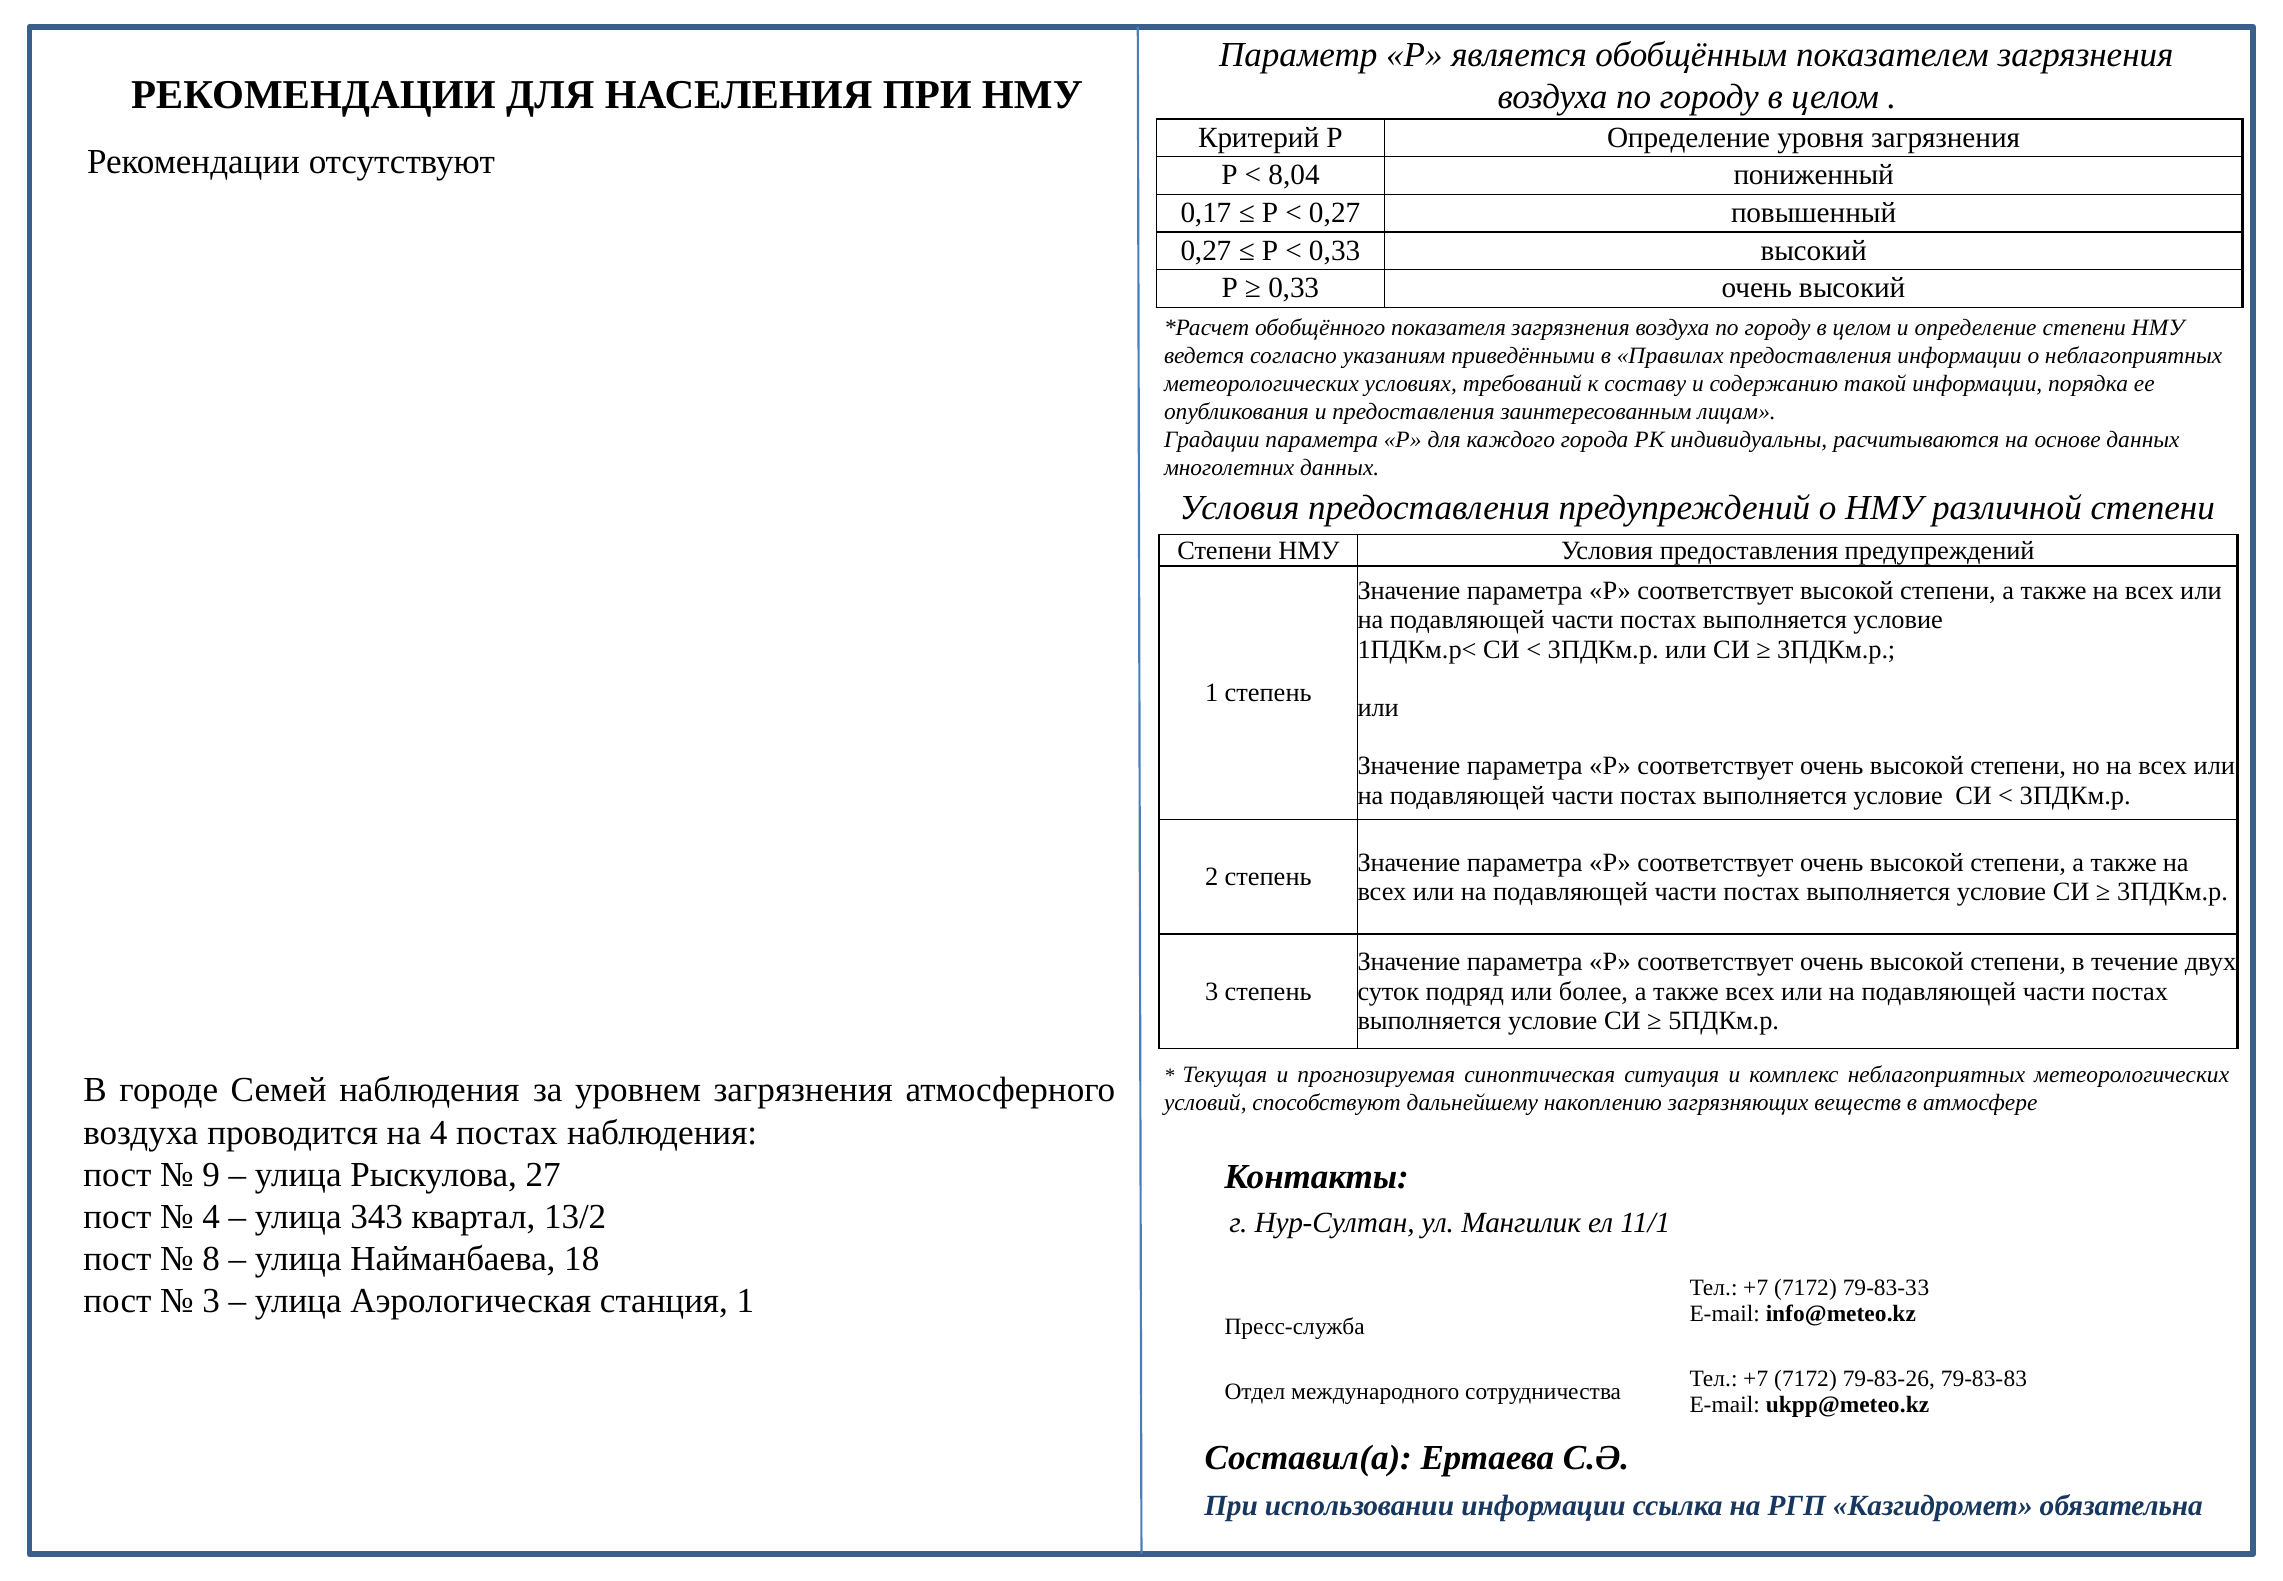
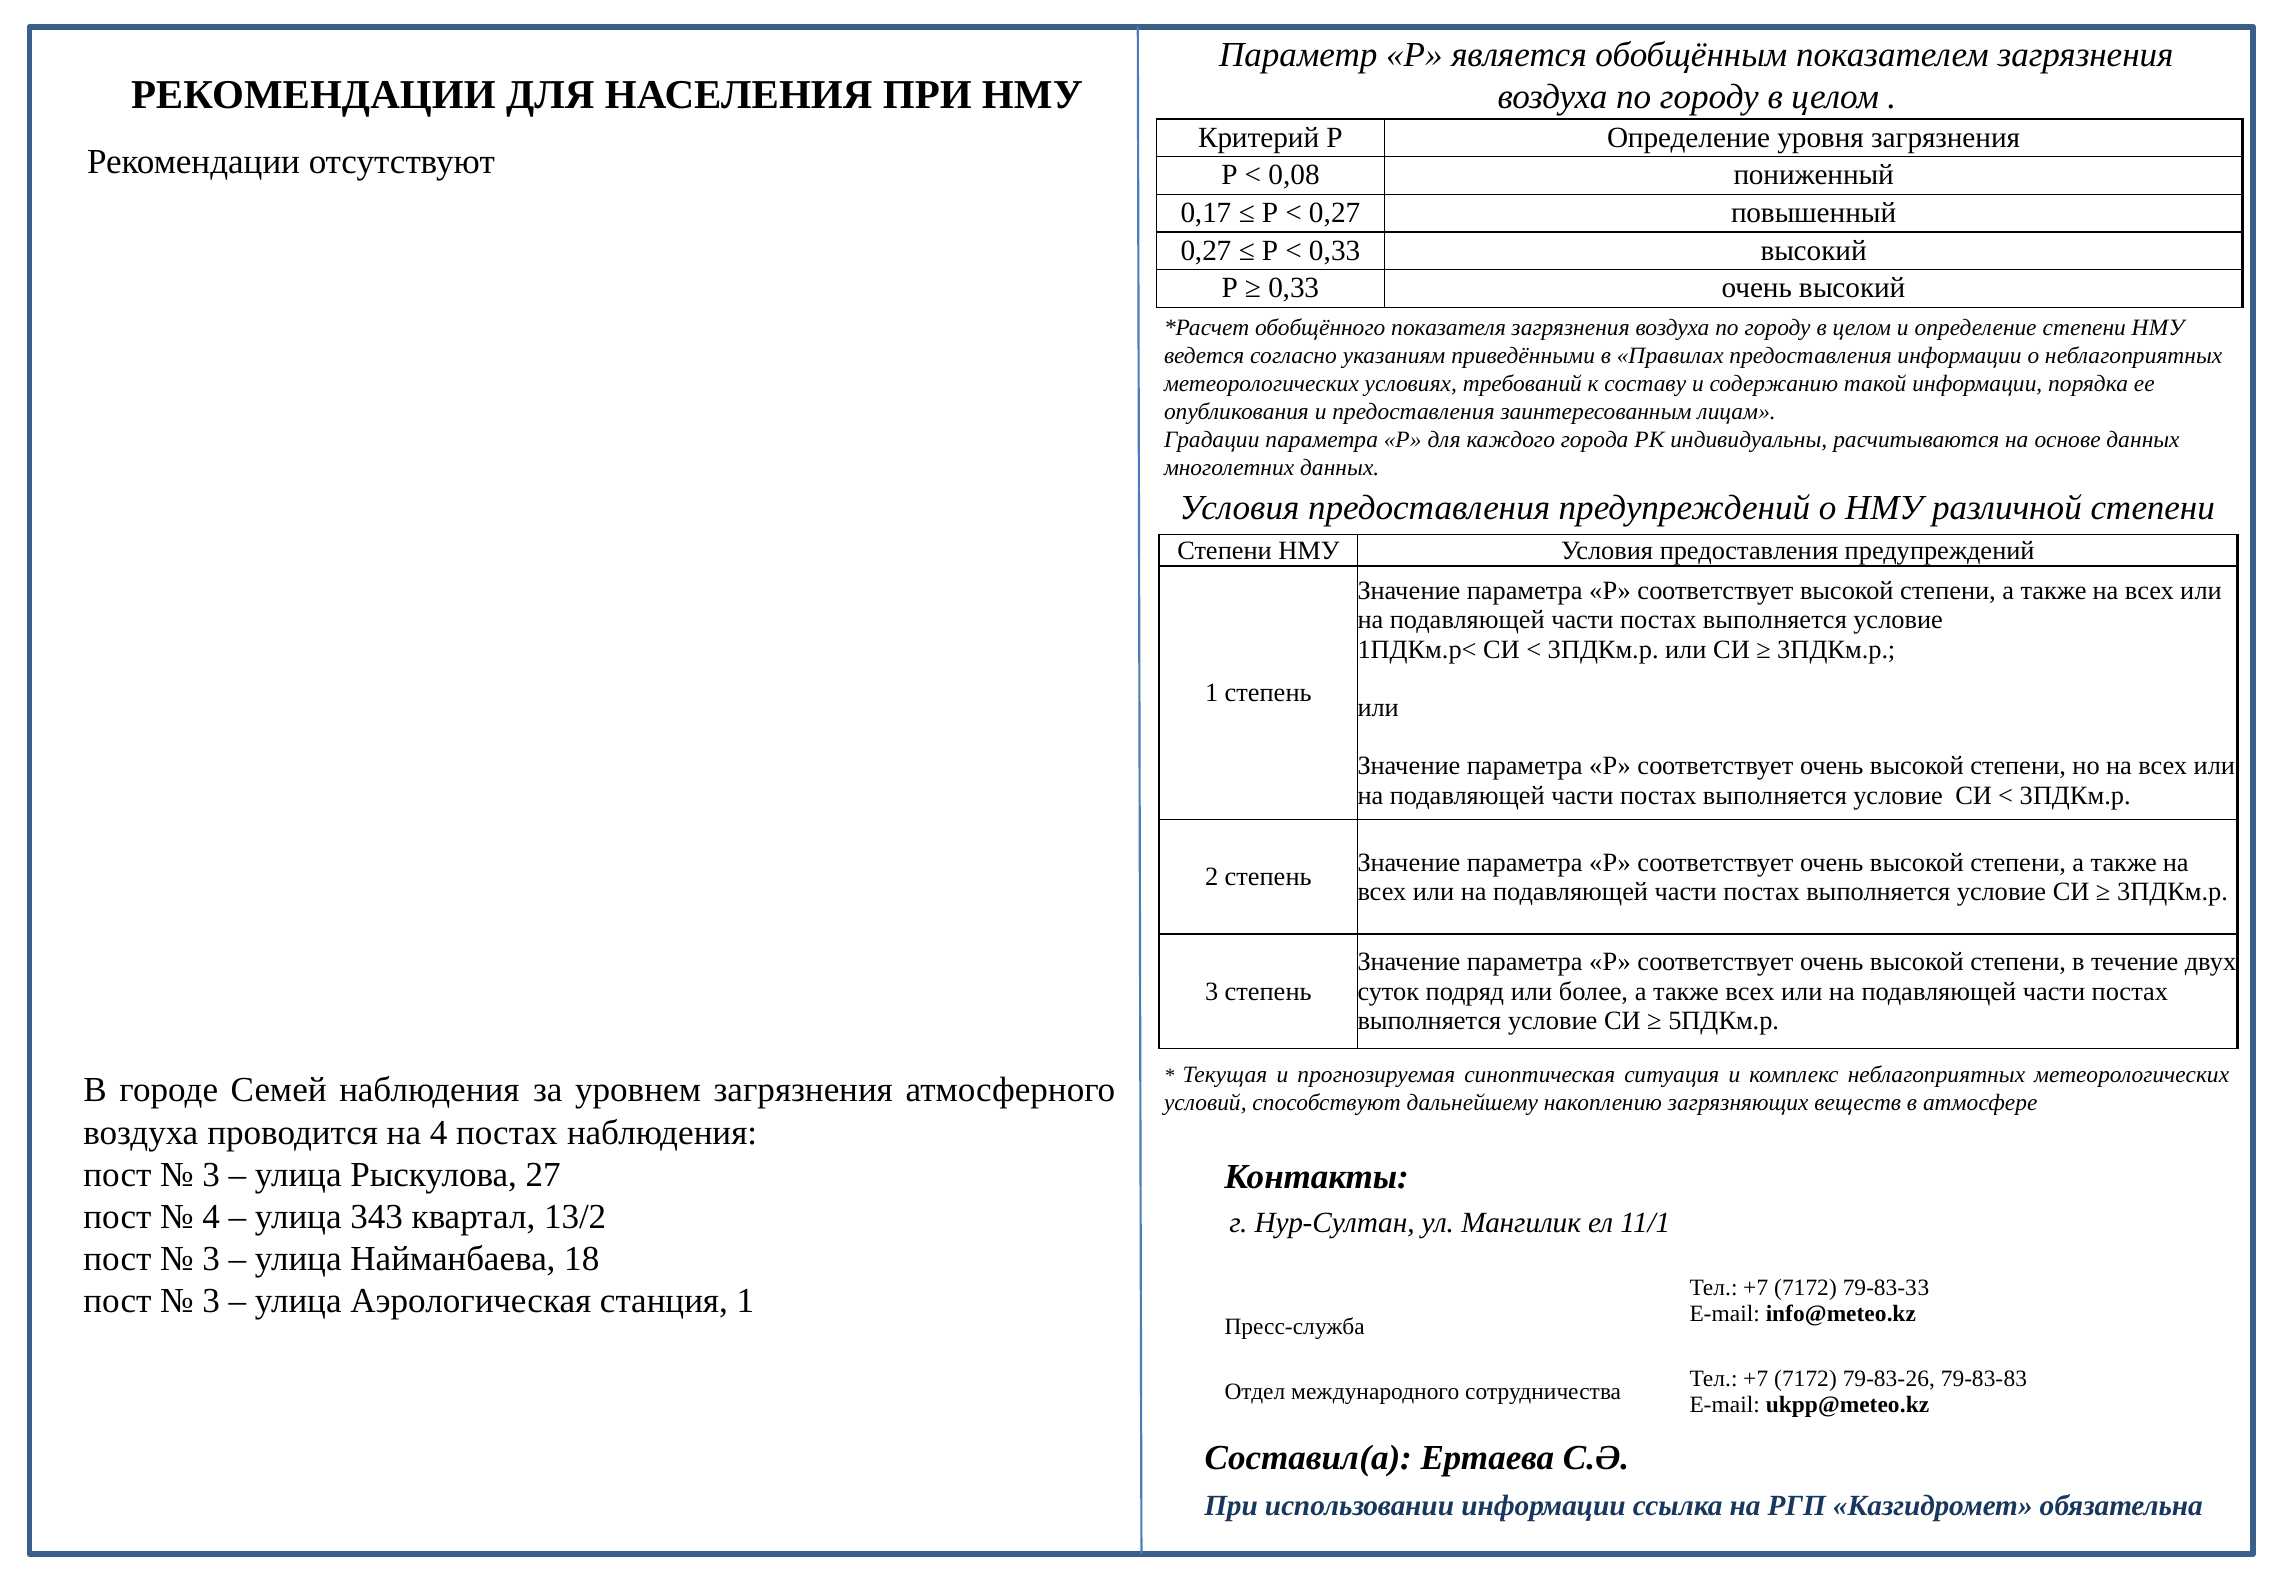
8,04: 8,04 -> 0,08
9 at (211, 1174): 9 -> 3
8 at (211, 1259): 8 -> 3
